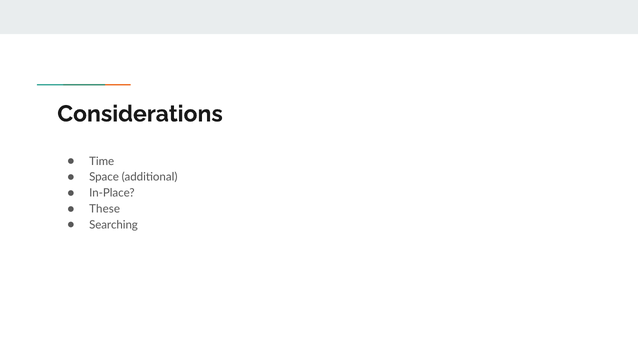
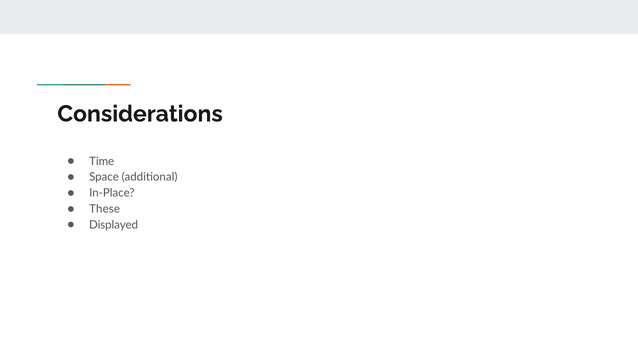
Searching: Searching -> Displayed
